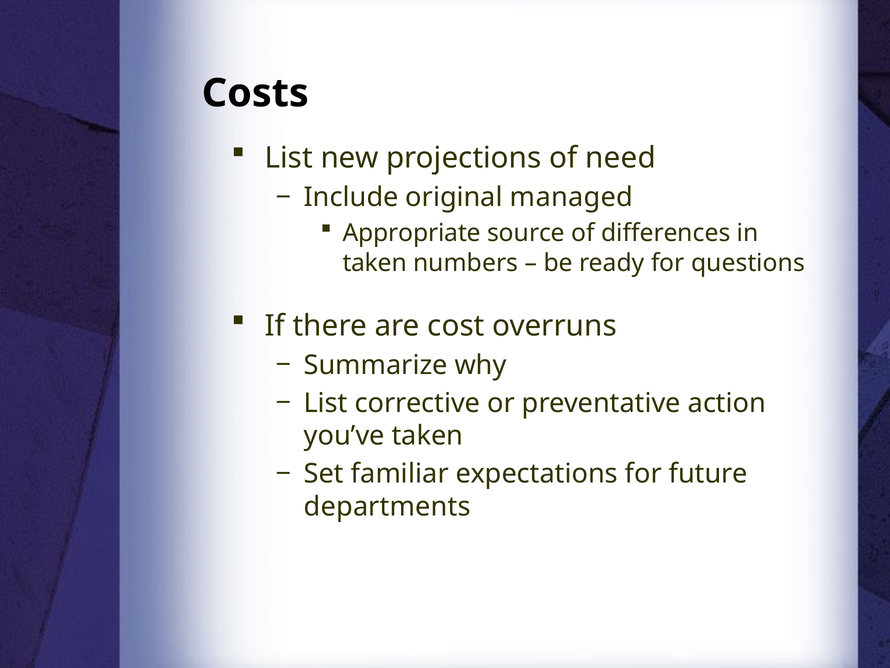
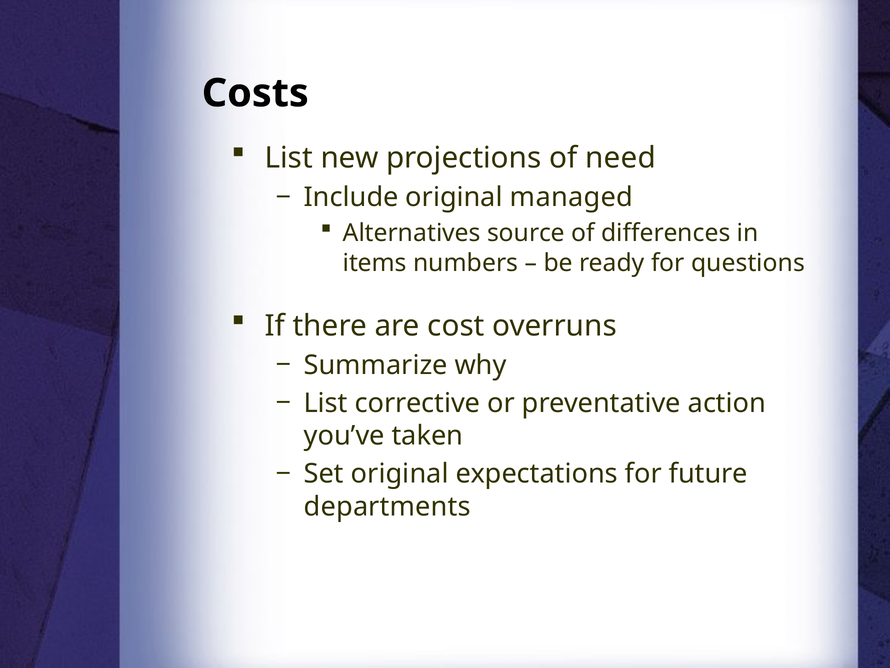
Appropriate: Appropriate -> Alternatives
taken at (375, 263): taken -> items
Set familiar: familiar -> original
